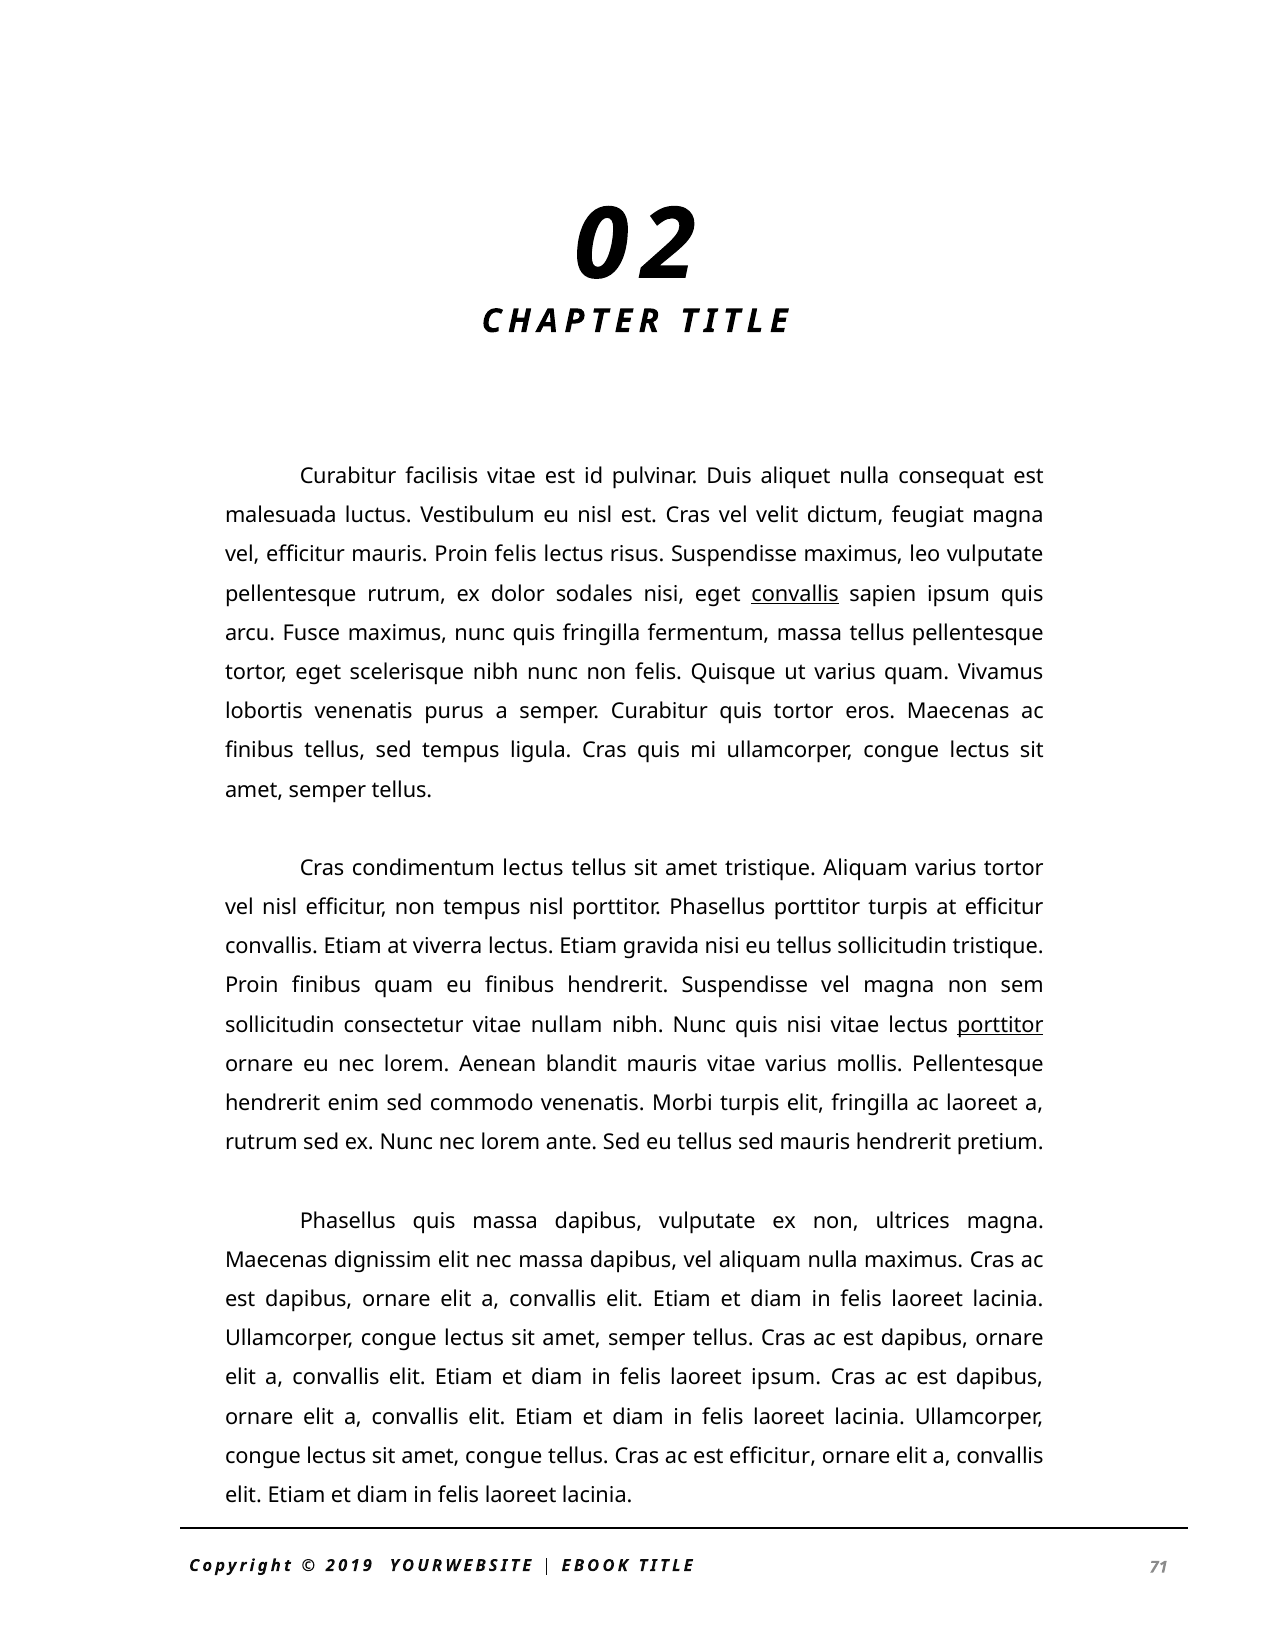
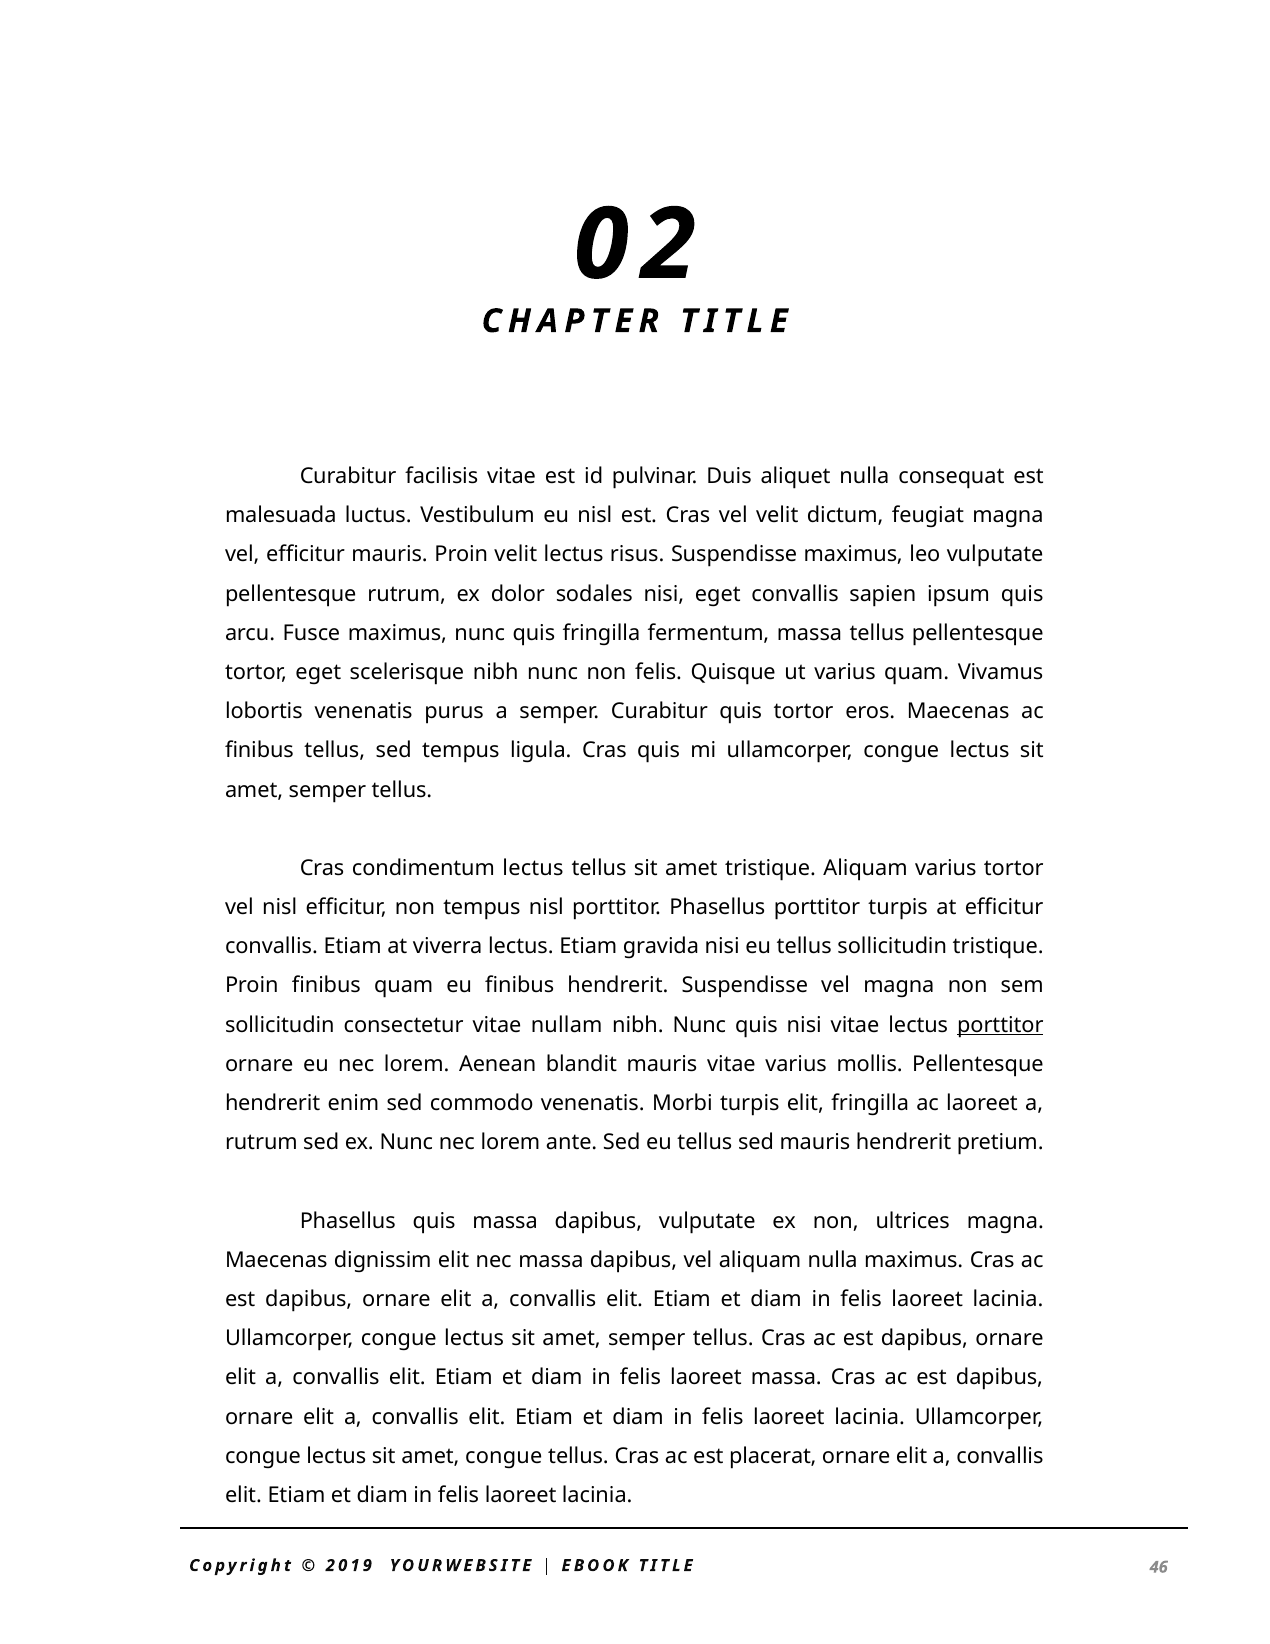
Proin felis: felis -> velit
convallis at (795, 594) underline: present -> none
laoreet ipsum: ipsum -> massa
est efficitur: efficitur -> placerat
71: 71 -> 46
